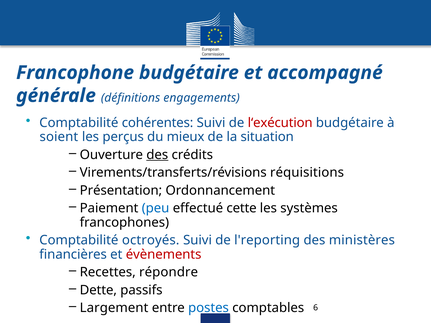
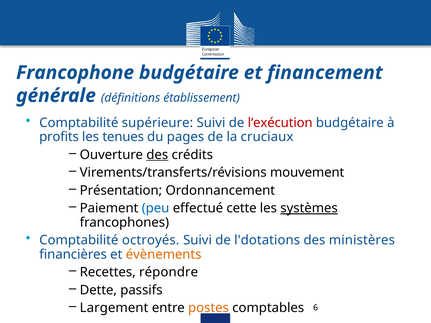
accompagné: accompagné -> financement
engagements: engagements -> établissement
cohérentes: cohérentes -> supérieure
soient: soient -> profits
perçus: perçus -> tenues
mieux: mieux -> pages
situation: situation -> cruciaux
réquisitions: réquisitions -> mouvement
systèmes underline: none -> present
l'reporting: l'reporting -> l'dotations
évènements colour: red -> orange
postes colour: blue -> orange
